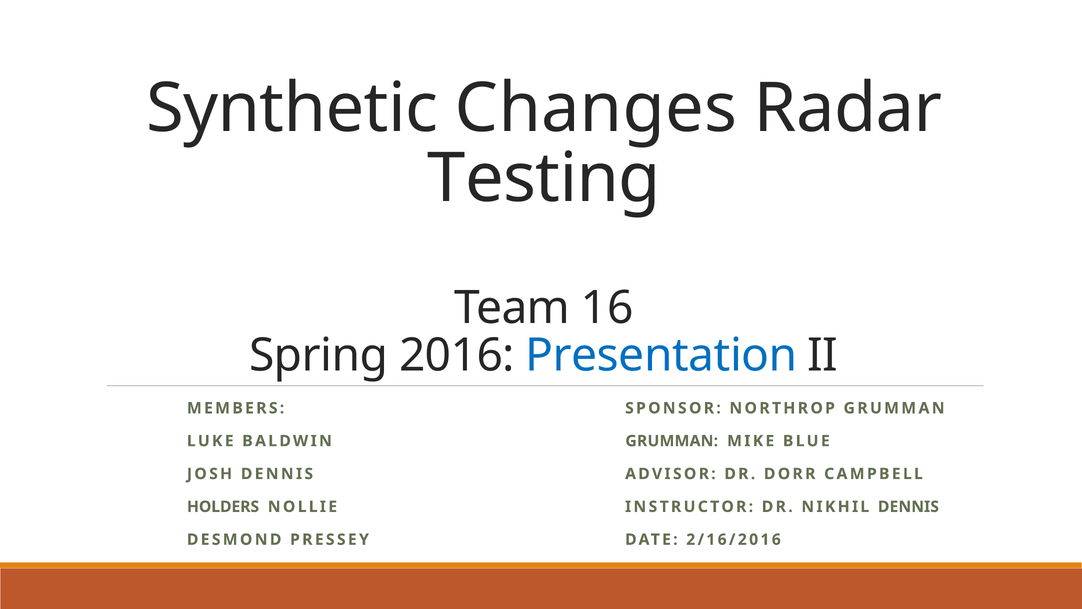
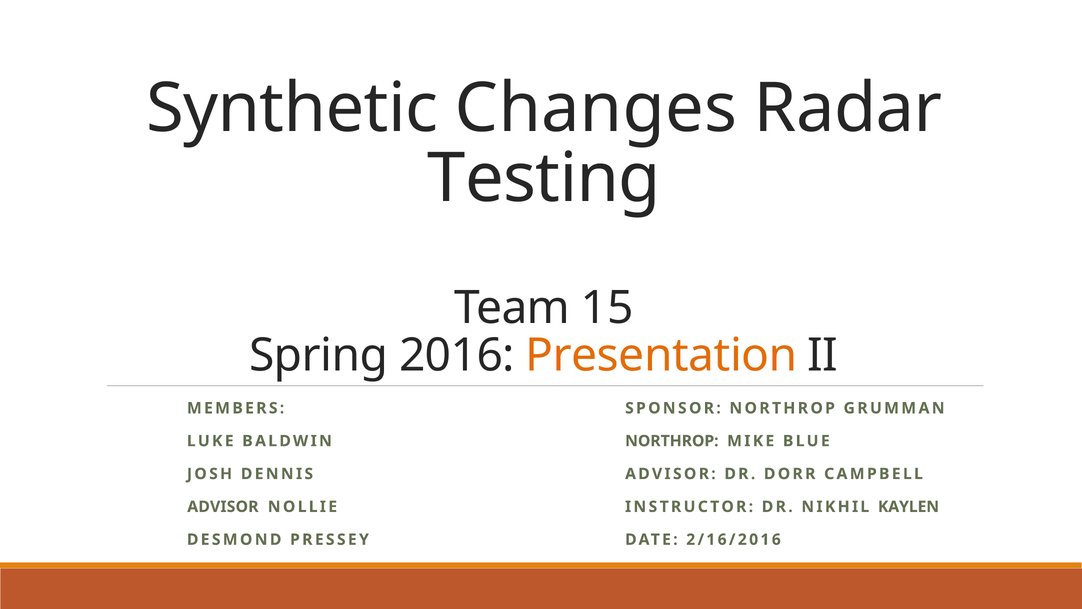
16: 16 -> 15
Presentation colour: blue -> orange
GRUMMAN at (672, 441): GRUMMAN -> NORTHROP
HOLDERS at (223, 506): HOLDERS -> ADVISOR
NIKHIL DENNIS: DENNIS -> KAYLEN
